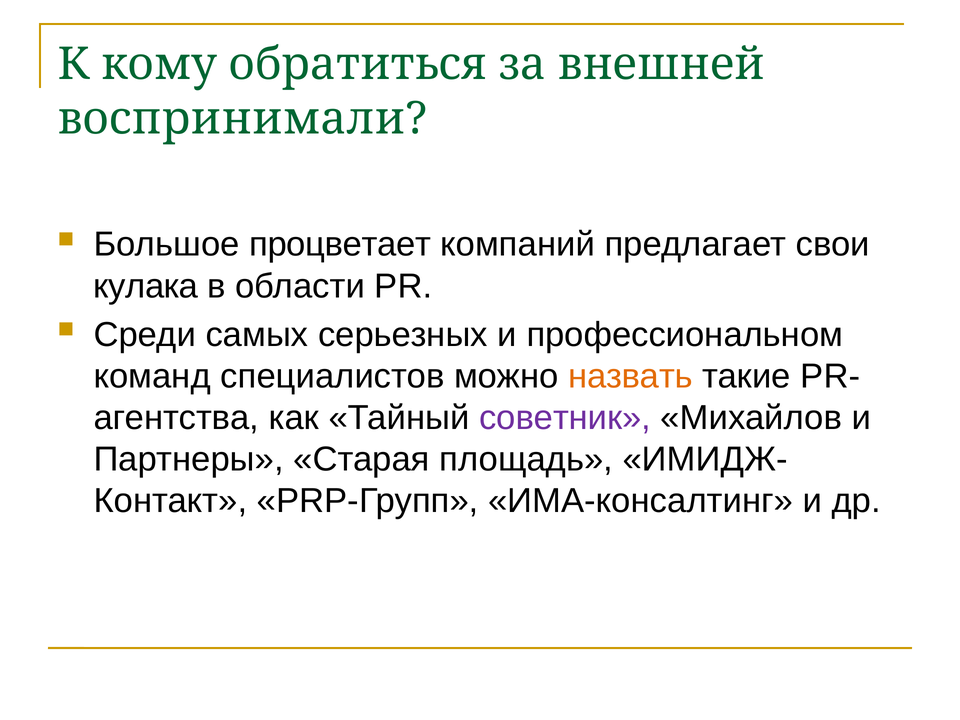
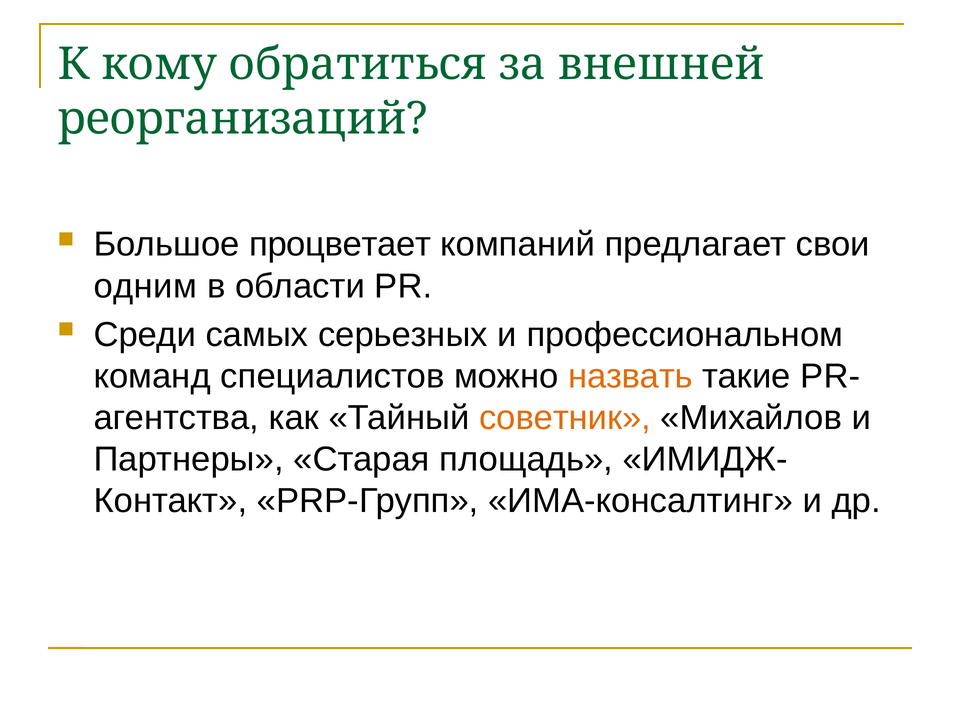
воспринимали: воспринимали -> реорганизаций
кулака: кулака -> одним
советник colour: purple -> orange
